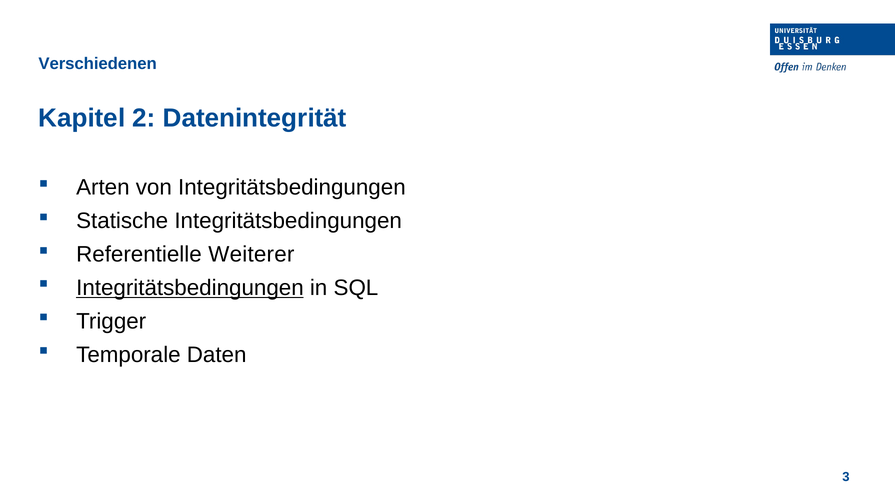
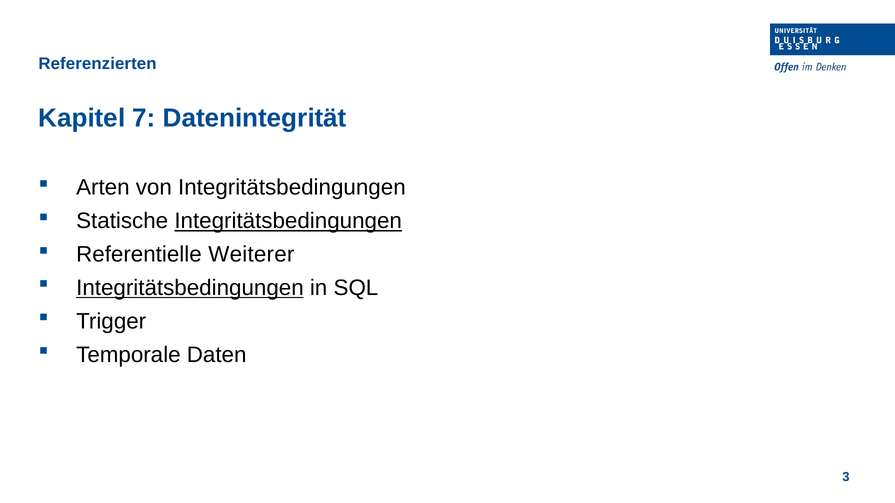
Verschiedenen: Verschiedenen -> Referenzierten
2: 2 -> 7
Integritätsbedingungen at (288, 221) underline: none -> present
